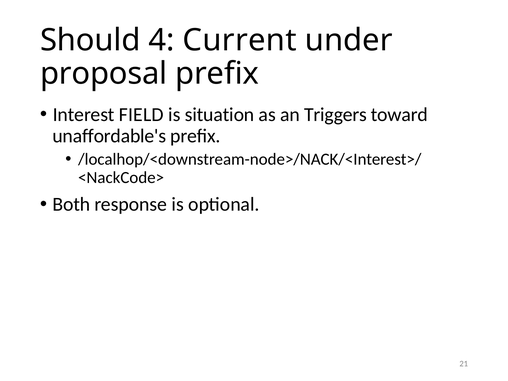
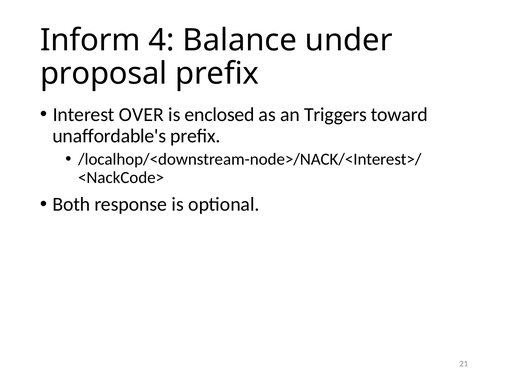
Should: Should -> Inform
Current: Current -> Balance
FIELD: FIELD -> OVER
situation: situation -> enclosed
